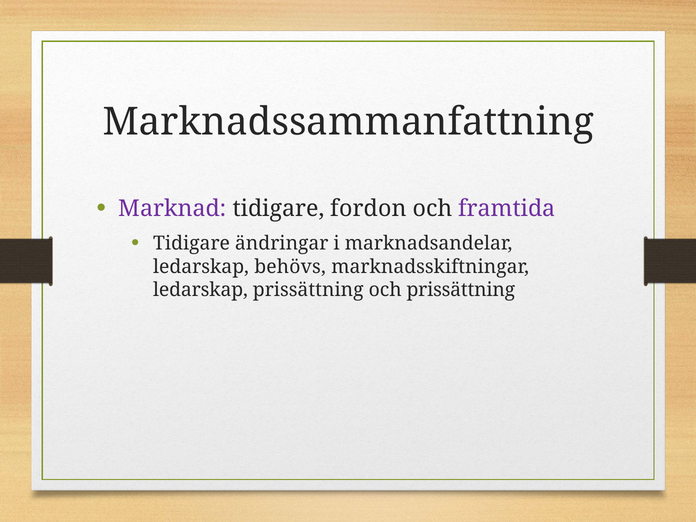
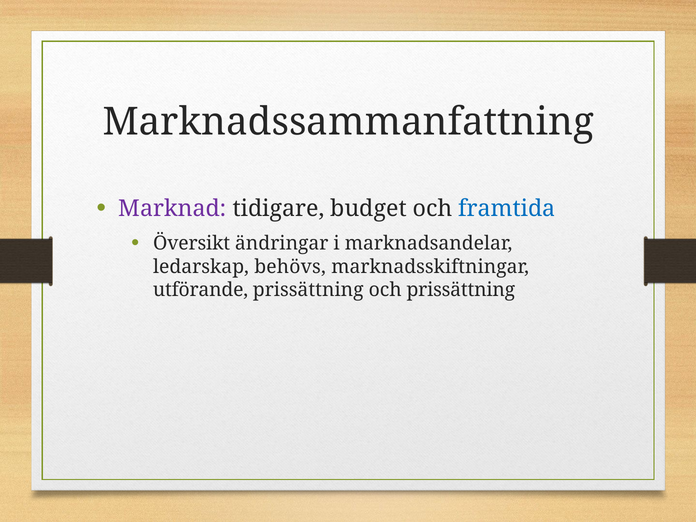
fordon: fordon -> budget
framtida colour: purple -> blue
Tidigare at (192, 243): Tidigare -> Översikt
ledarskap at (201, 290): ledarskap -> utförande
